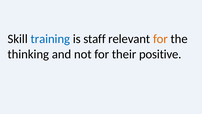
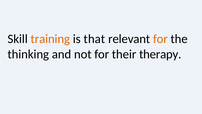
training colour: blue -> orange
staff: staff -> that
positive: positive -> therapy
